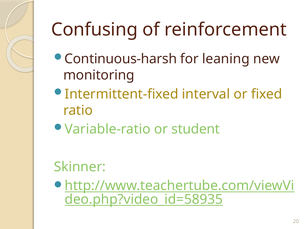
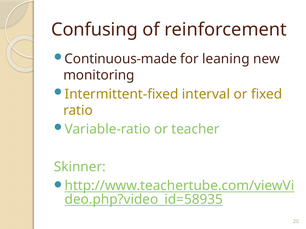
Continuous-harsh: Continuous-harsh -> Continuous-made
student: student -> teacher
